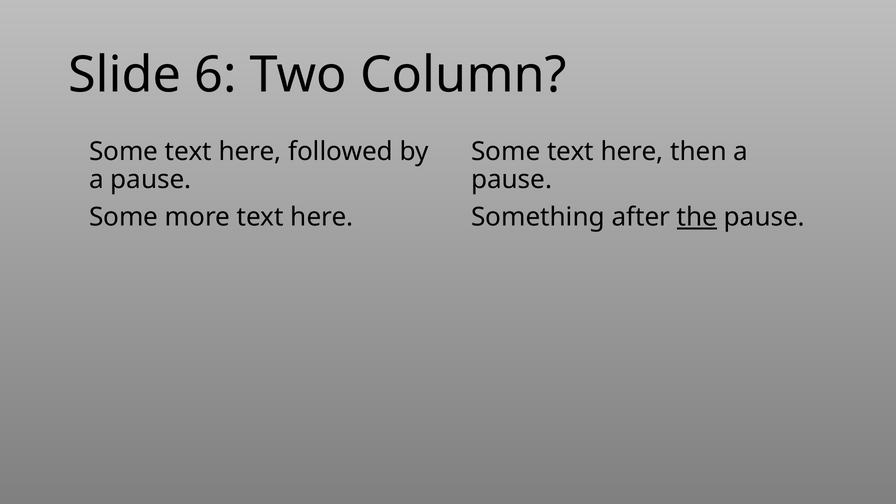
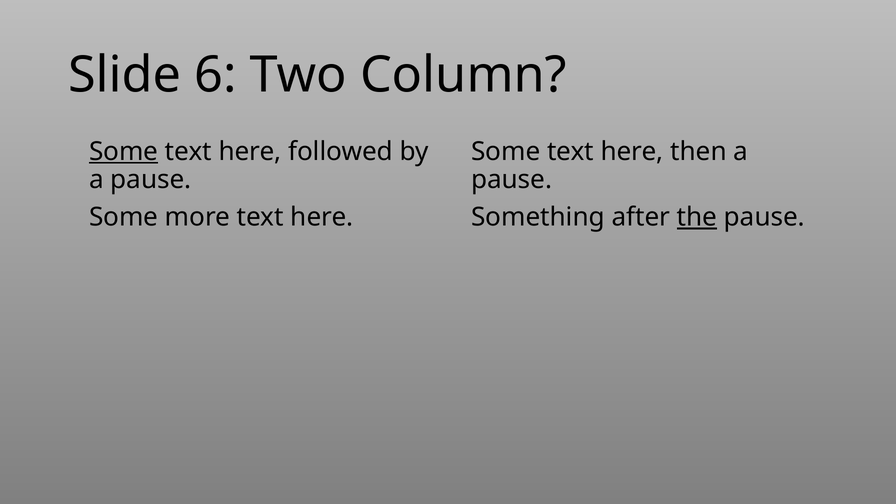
Some at (124, 151) underline: none -> present
